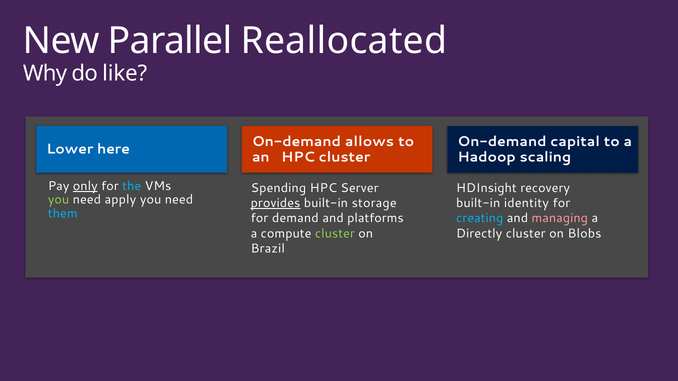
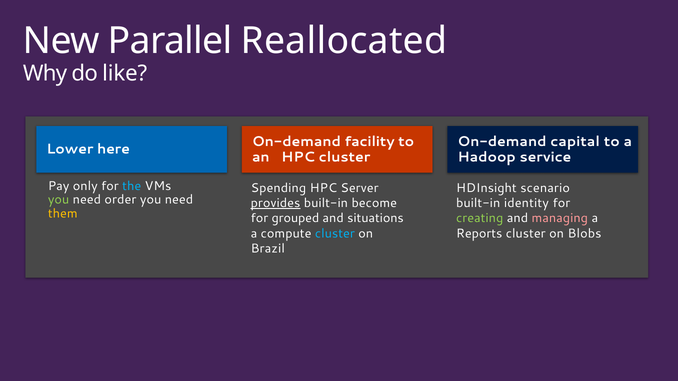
allows: allows -> facility
scaling: scaling -> service
only underline: present -> none
recovery: recovery -> scenario
apply: apply -> order
storage: storage -> become
them colour: light blue -> yellow
demand: demand -> grouped
platforms: platforms -> situations
creating colour: light blue -> light green
cluster at (335, 234) colour: light green -> light blue
Directly: Directly -> Reports
